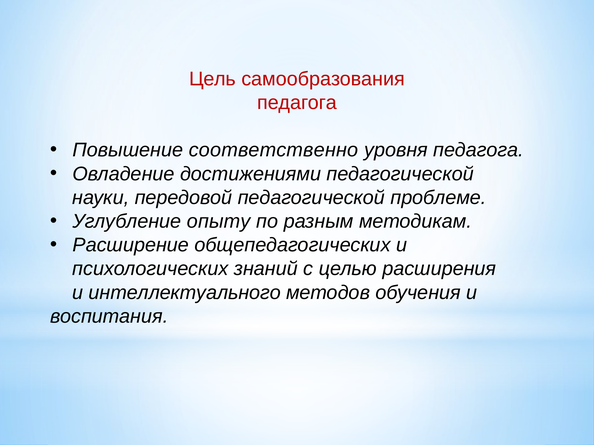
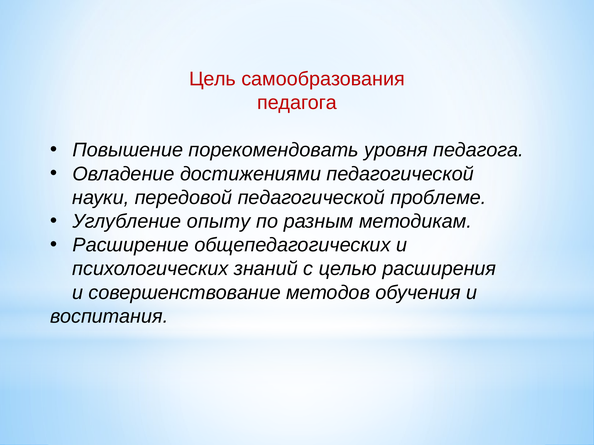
соответственно: соответственно -> порекомендовать
интеллектуального: интеллектуального -> совершенствование
